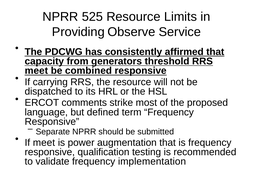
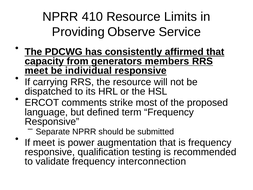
525: 525 -> 410
threshold: threshold -> members
combined: combined -> individual
implementation: implementation -> interconnection
